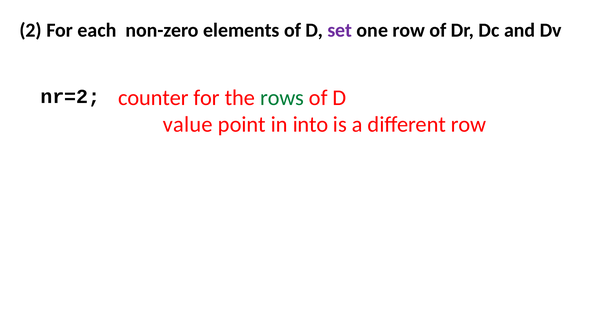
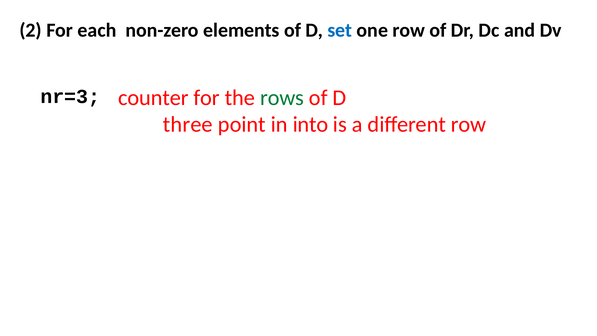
set colour: purple -> blue
nr=2: nr=2 -> nr=3
value: value -> three
